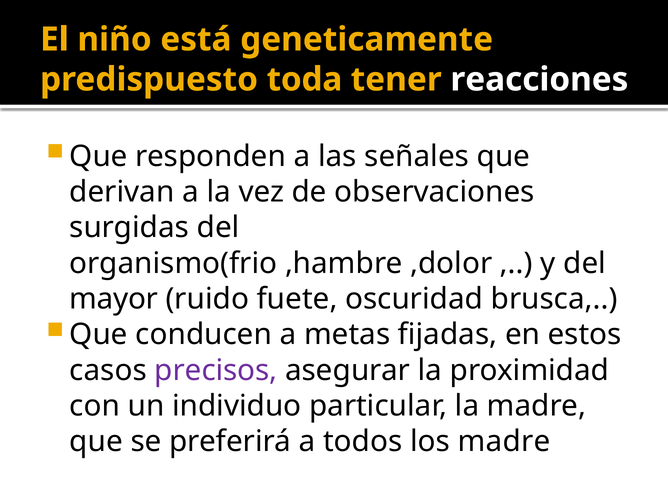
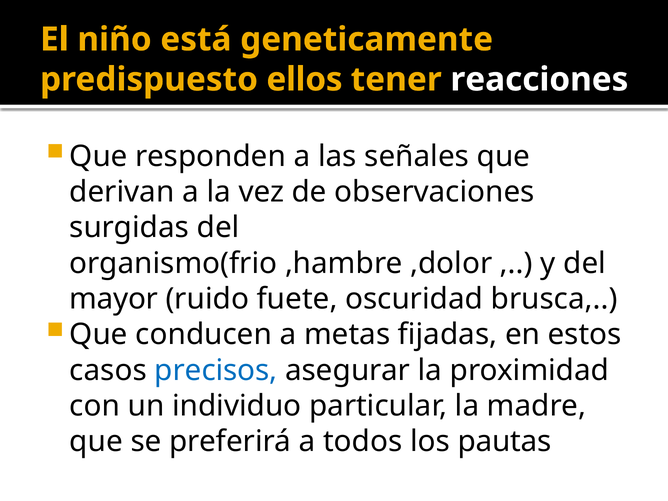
toda: toda -> ellos
precisos colour: purple -> blue
los madre: madre -> pautas
